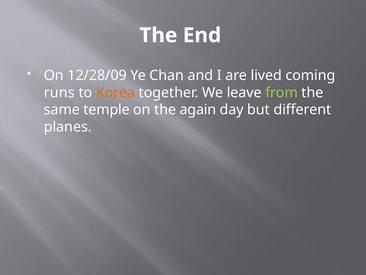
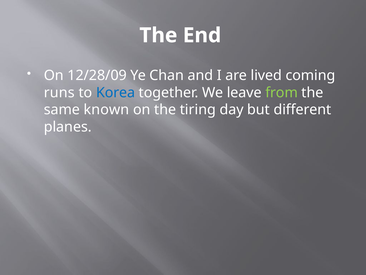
Korea colour: orange -> blue
temple: temple -> known
again: again -> tiring
